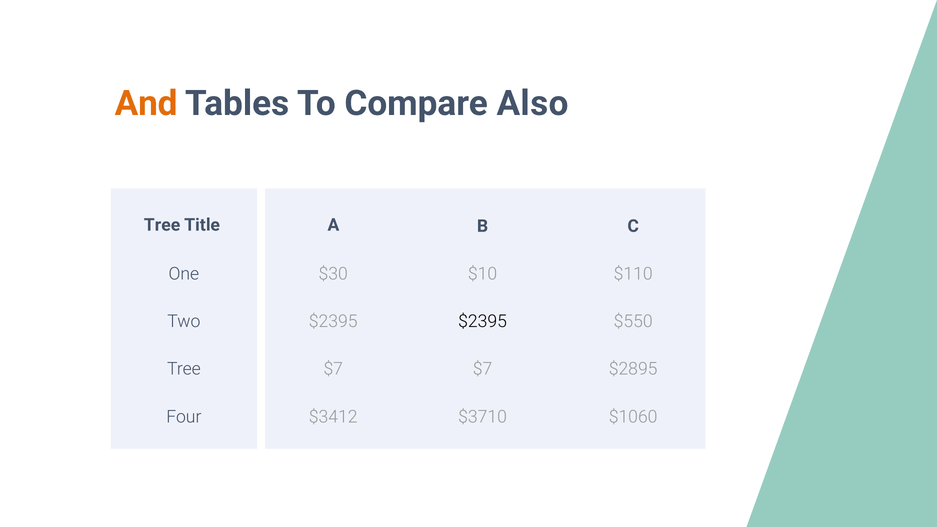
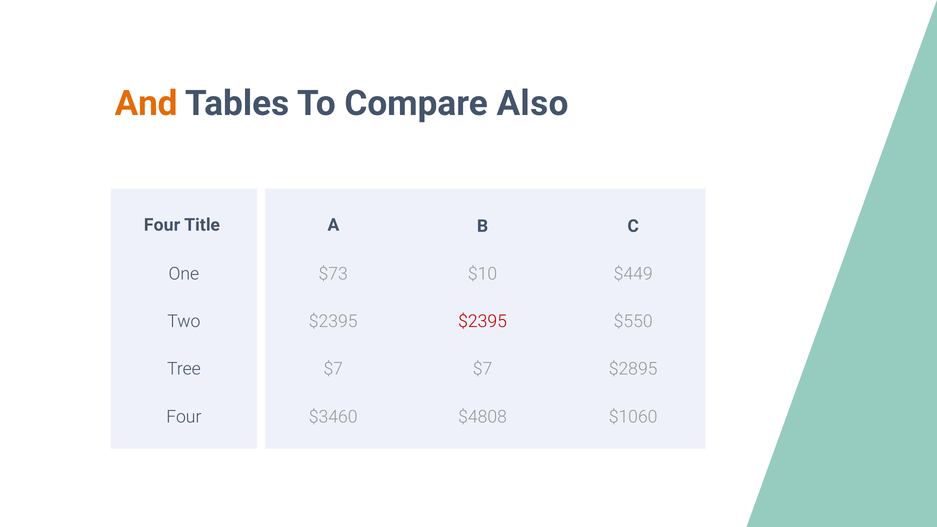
Tree at (162, 225): Tree -> Four
$30: $30 -> $73
$110: $110 -> $449
$2395 at (483, 322) colour: black -> red
$3412: $3412 -> $3460
$3710: $3710 -> $4808
